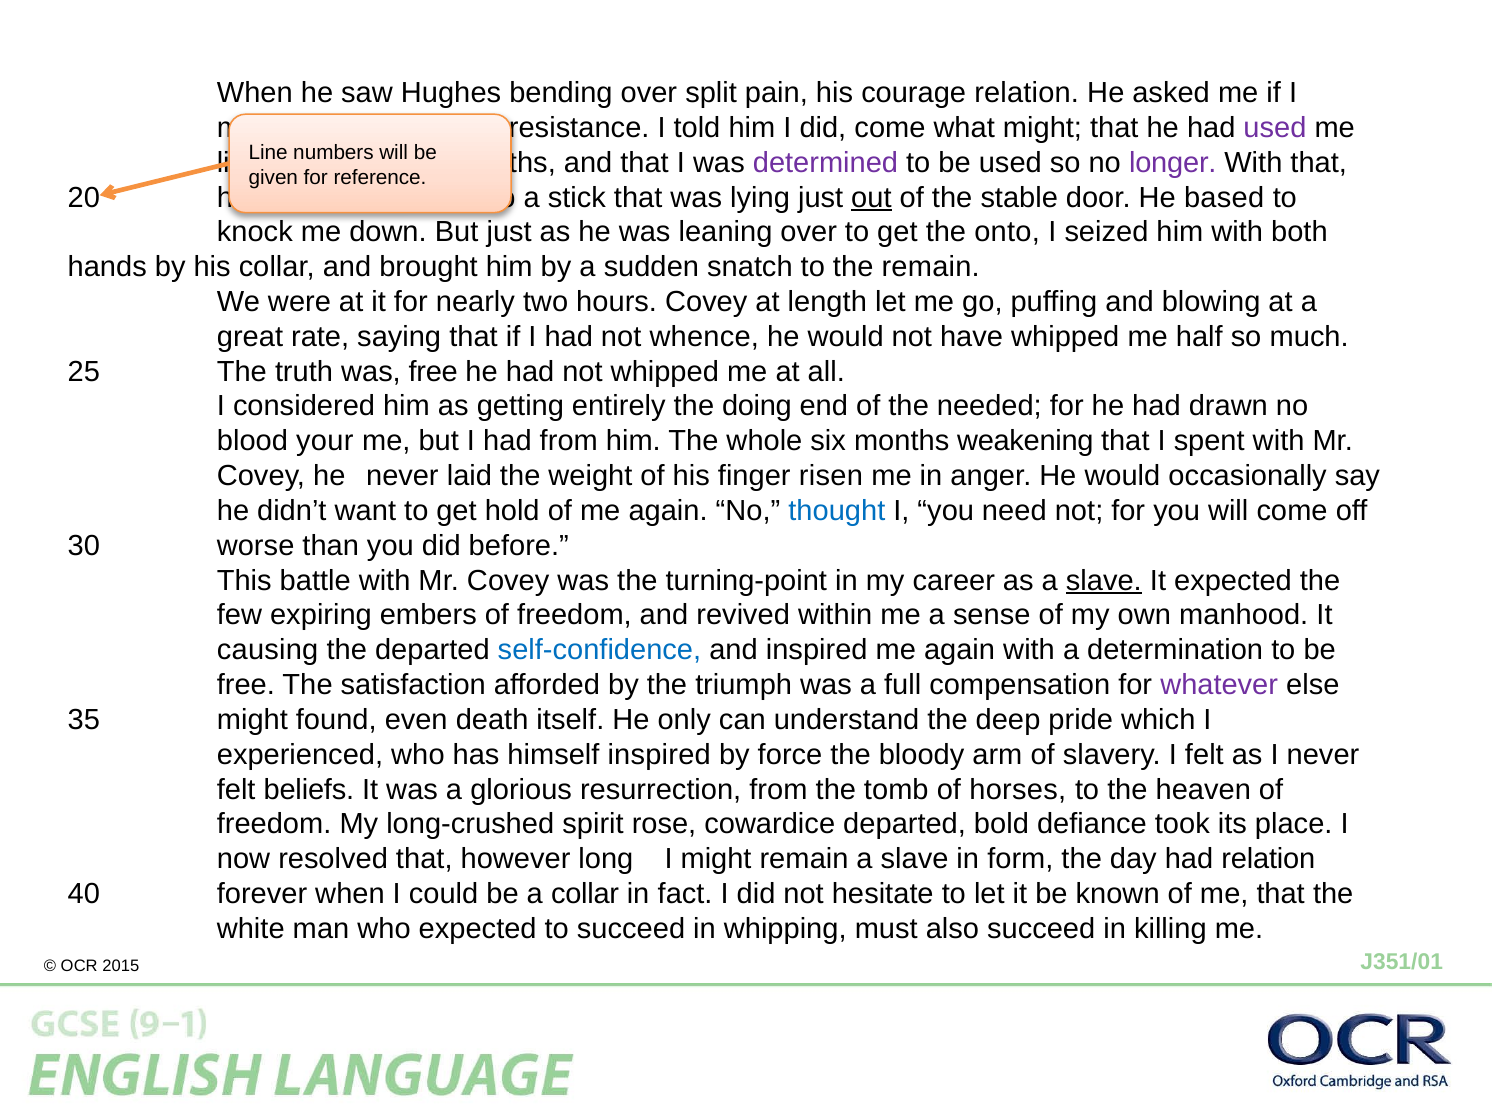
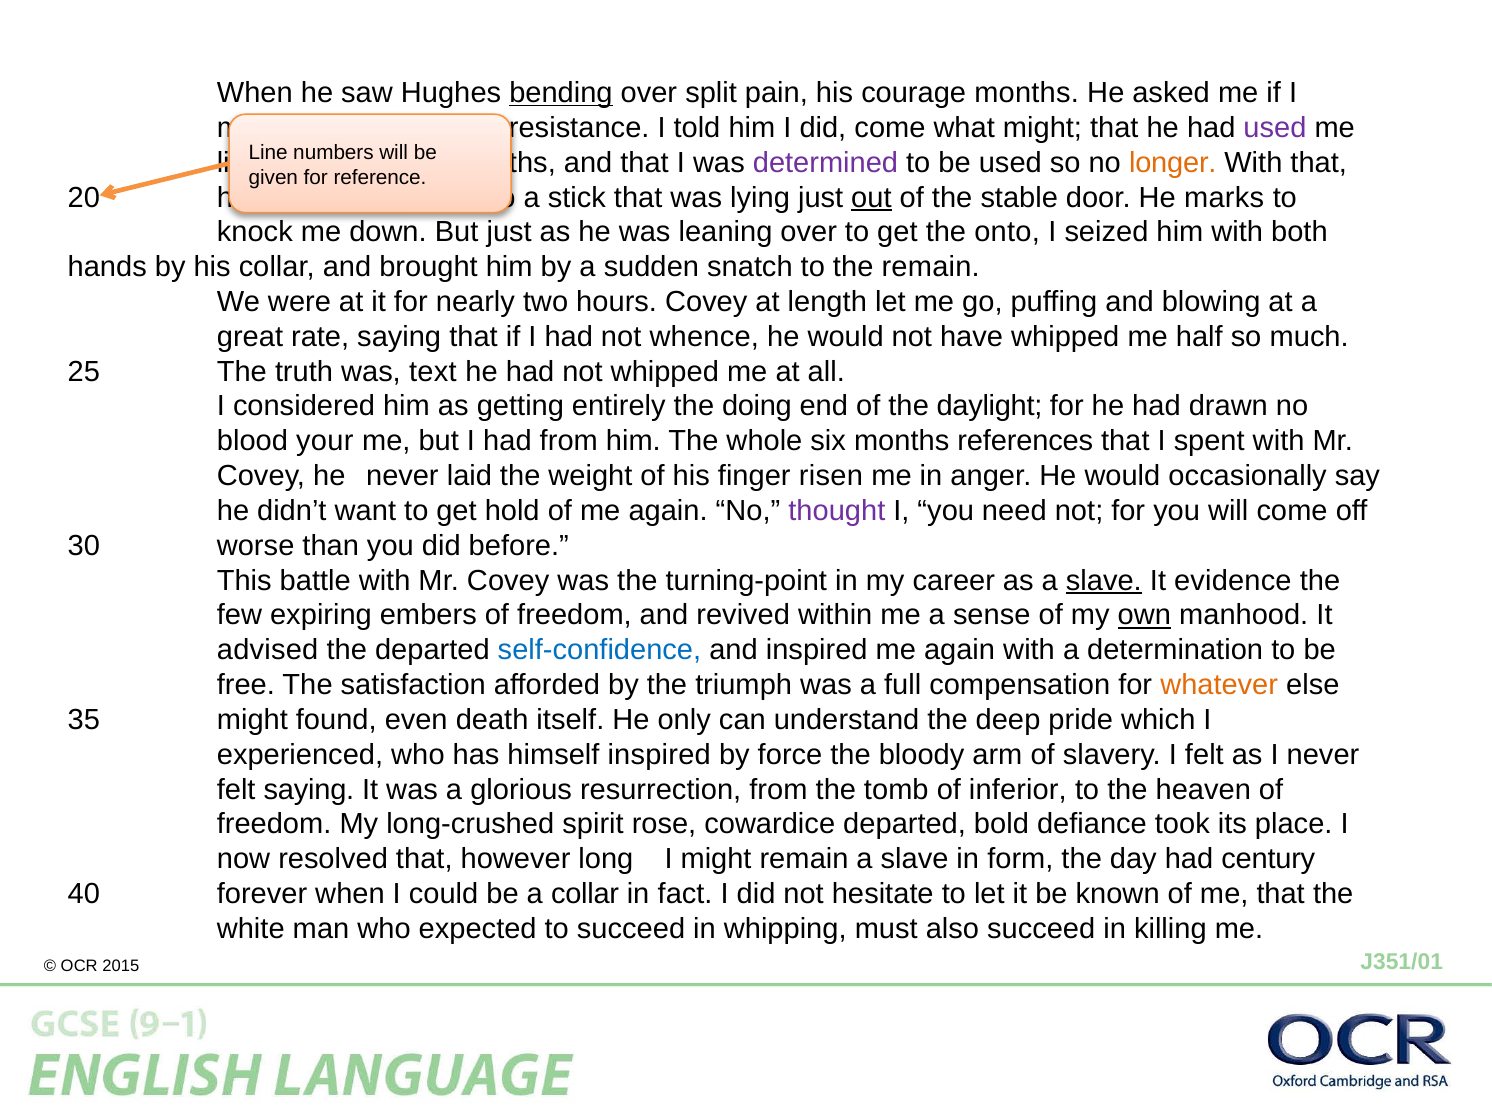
bending underline: none -> present
courage relation: relation -> months
longer colour: purple -> orange
based: based -> marks
was free: free -> text
needed: needed -> daylight
weakening: weakening -> references
thought colour: blue -> purple
It expected: expected -> evidence
own underline: none -> present
causing: causing -> advised
whatever colour: purple -> orange
felt beliefs: beliefs -> saying
horses: horses -> inferior
had relation: relation -> century
